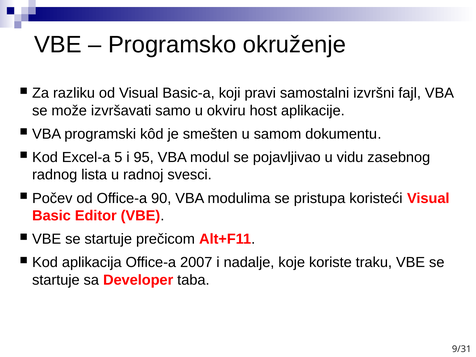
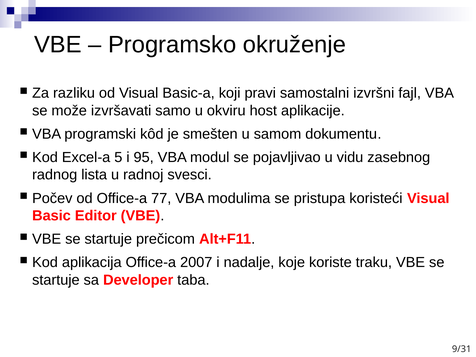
90: 90 -> 77
